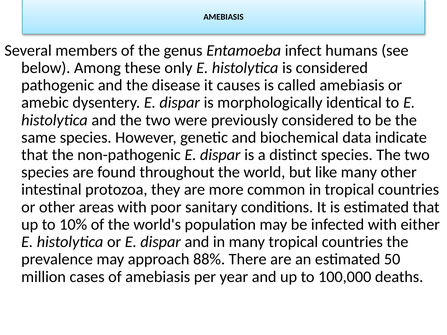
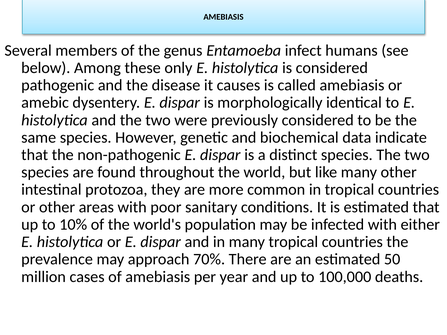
88%: 88% -> 70%
